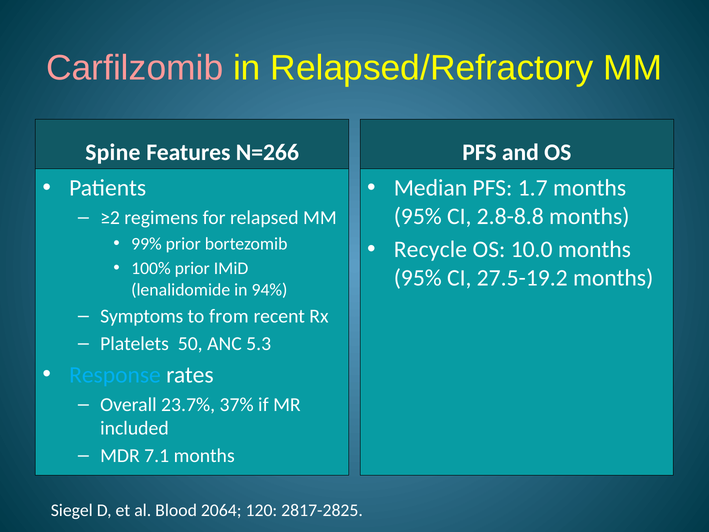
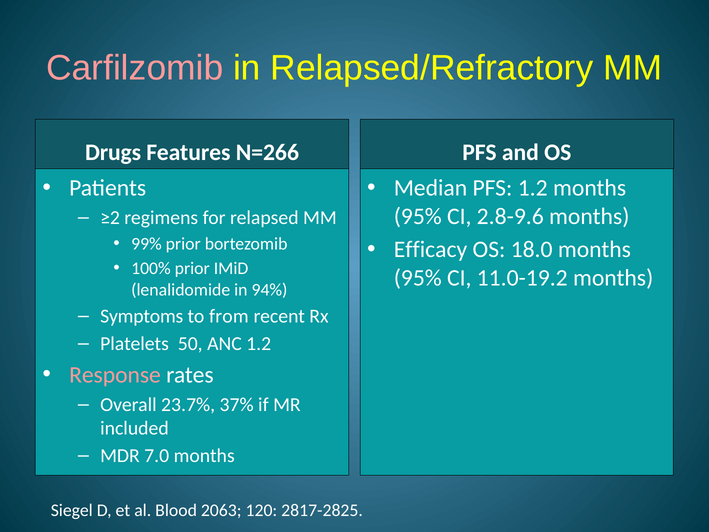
Spine: Spine -> Drugs
PFS 1.7: 1.7 -> 1.2
2.8-8.8: 2.8-8.8 -> 2.8-9.6
Recycle: Recycle -> Efficacy
10.0: 10.0 -> 18.0
27.5-19.2: 27.5-19.2 -> 11.0-19.2
ANC 5.3: 5.3 -> 1.2
Response colour: light blue -> pink
7.1: 7.1 -> 7.0
2064: 2064 -> 2063
